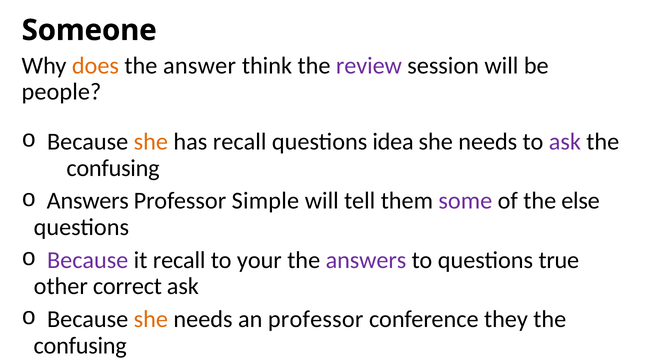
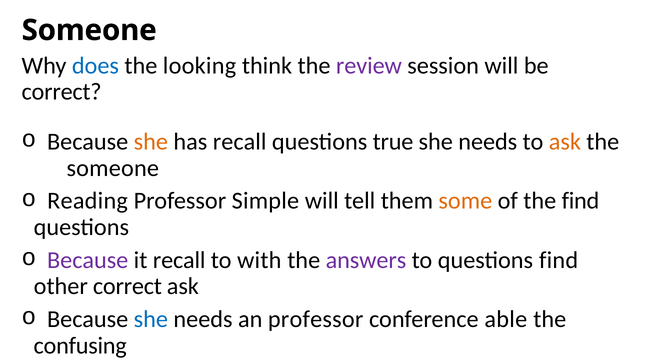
does colour: orange -> blue
answer: answer -> looking
people at (61, 92): people -> correct
idea: idea -> true
ask at (565, 142) colour: purple -> orange
confusing at (113, 168): confusing -> someone
Answers at (88, 201): Answers -> Reading
some colour: purple -> orange
the else: else -> find
your: your -> with
questions true: true -> find
she at (151, 319) colour: orange -> blue
they: they -> able
